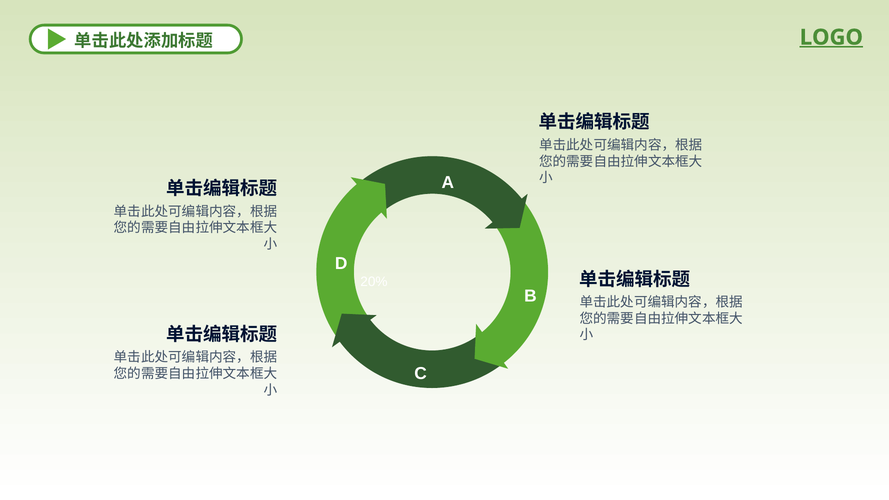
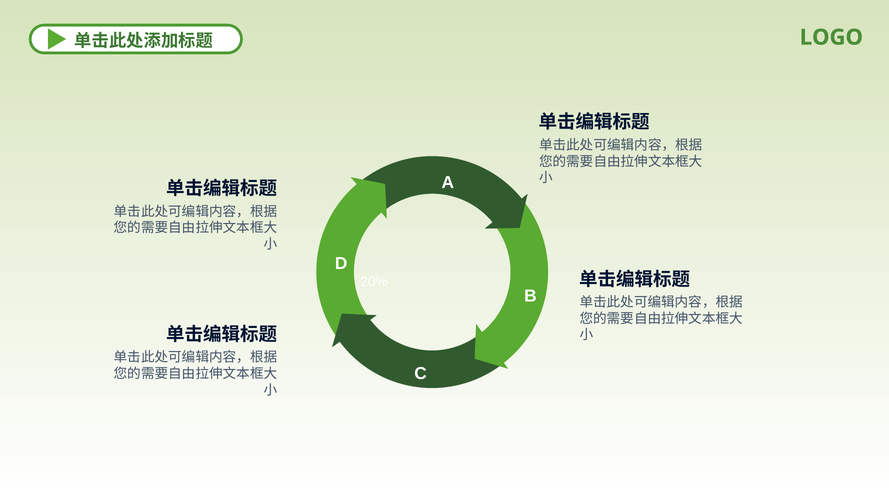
LOGO underline: present -> none
